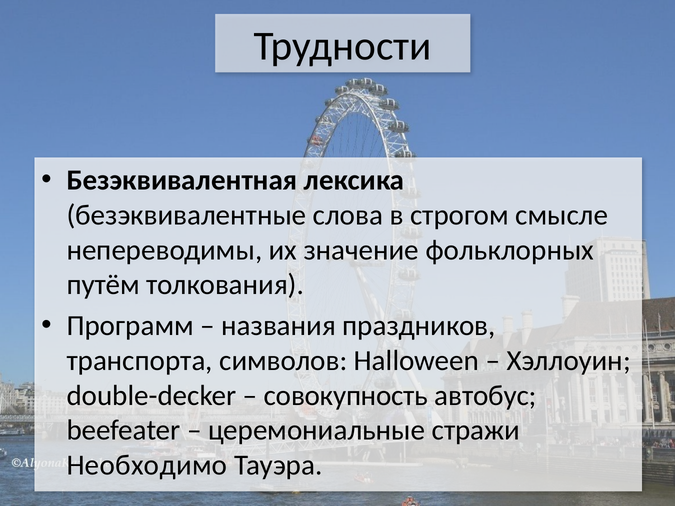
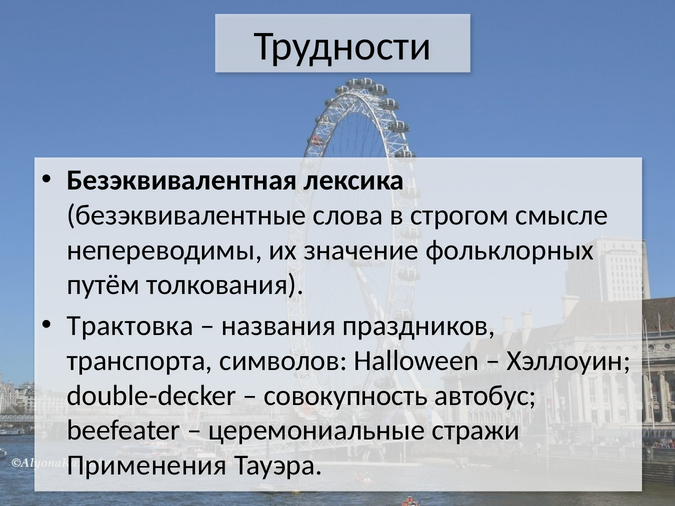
Программ: Программ -> Трактовка
Необходимо: Необходимо -> Применения
